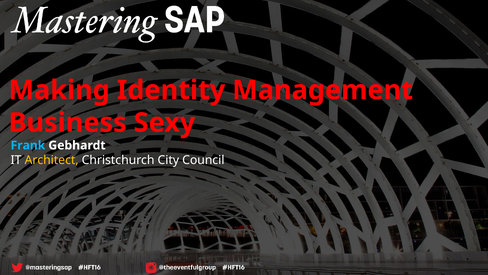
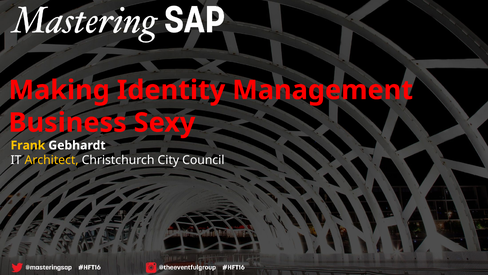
Frank colour: light blue -> yellow
